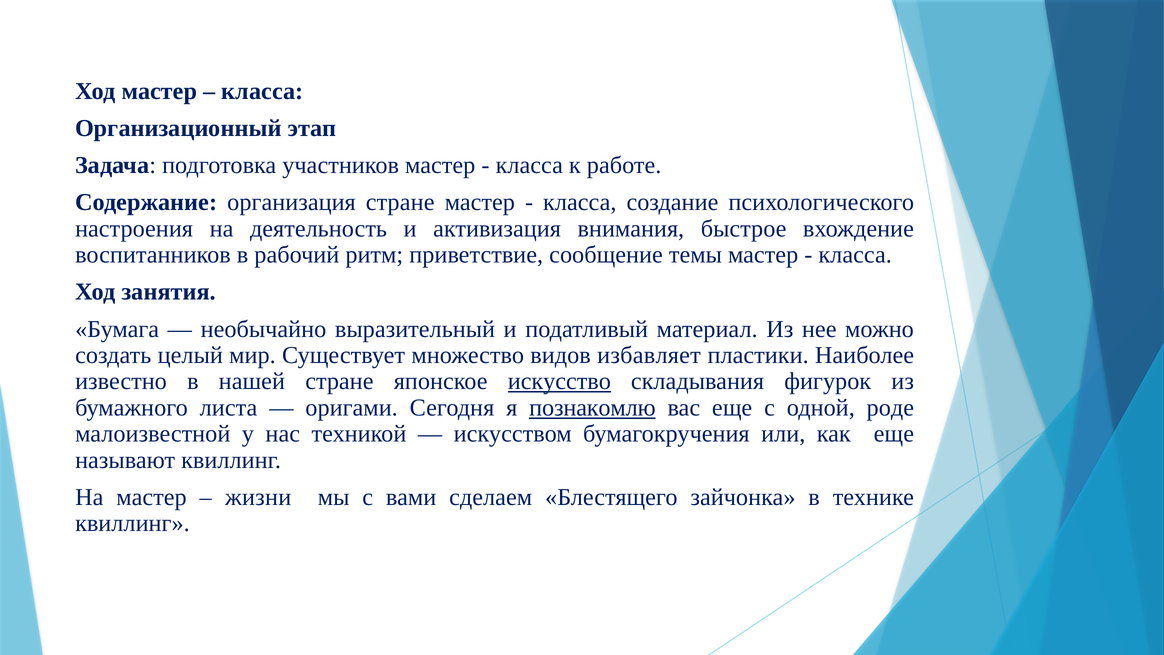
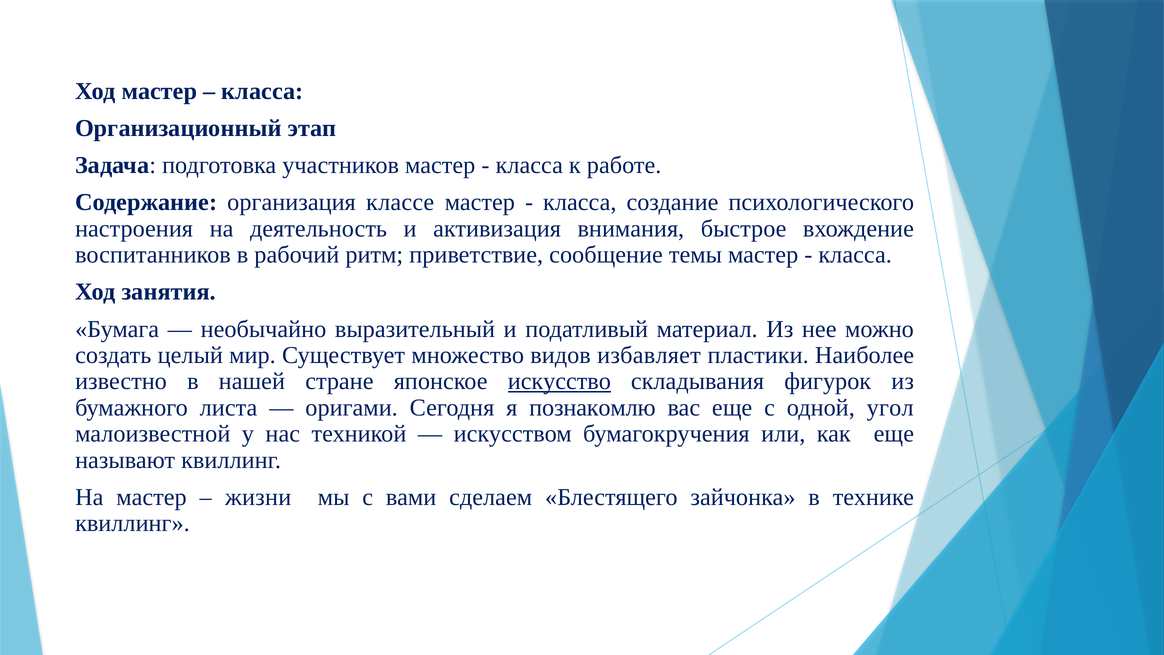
организация стране: стране -> классе
познакомлю underline: present -> none
роде: роде -> угол
